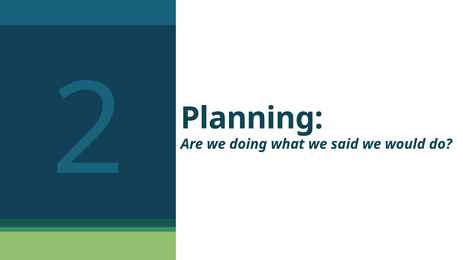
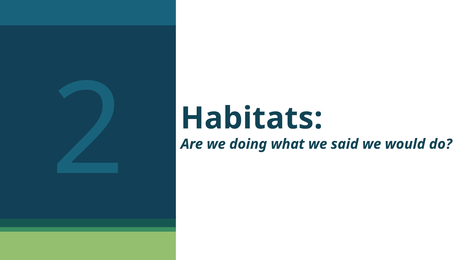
Planning: Planning -> Habitats
